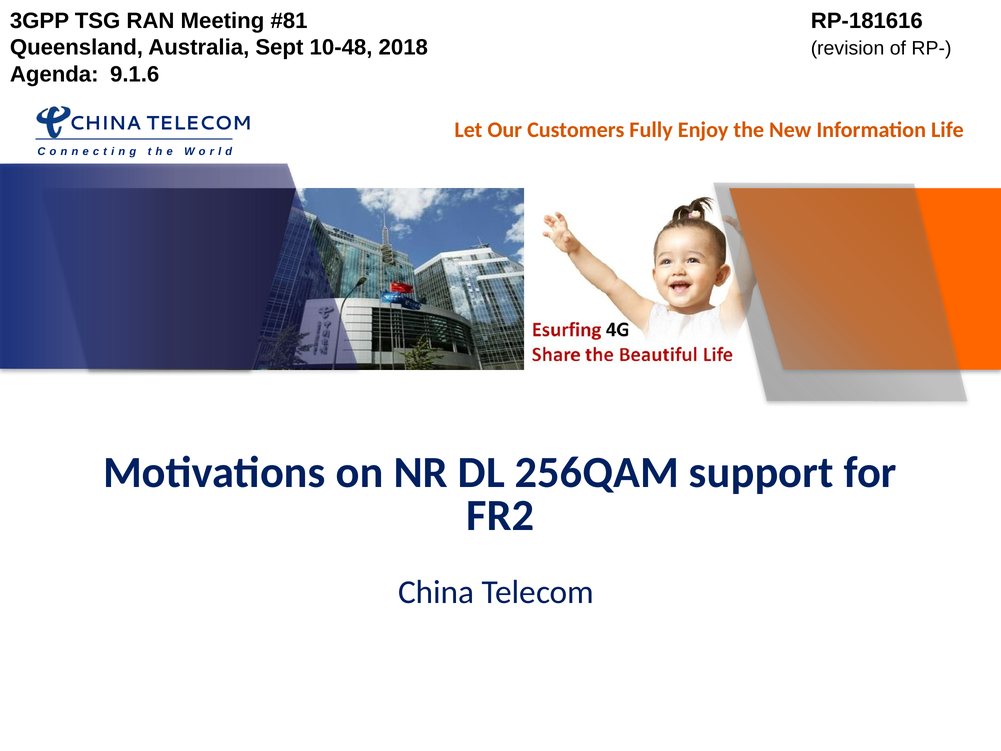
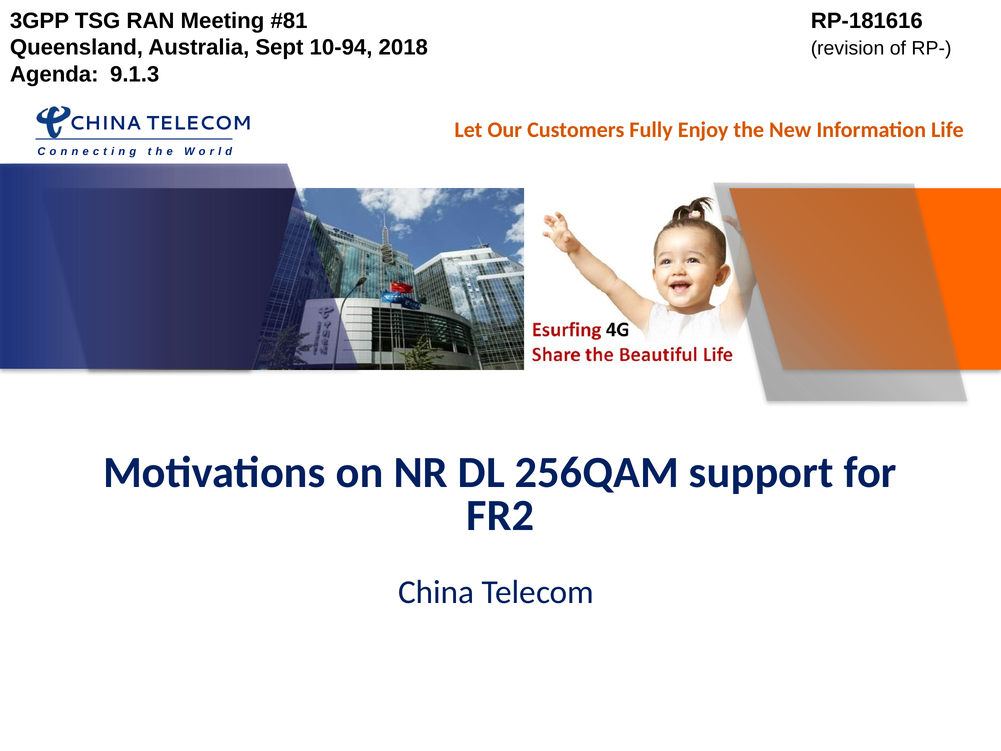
10-48: 10-48 -> 10-94
9.1.6: 9.1.6 -> 9.1.3
